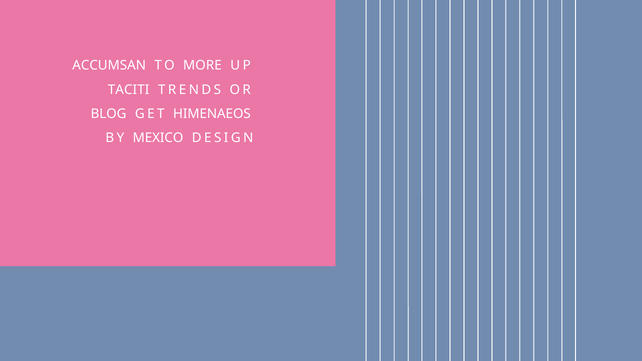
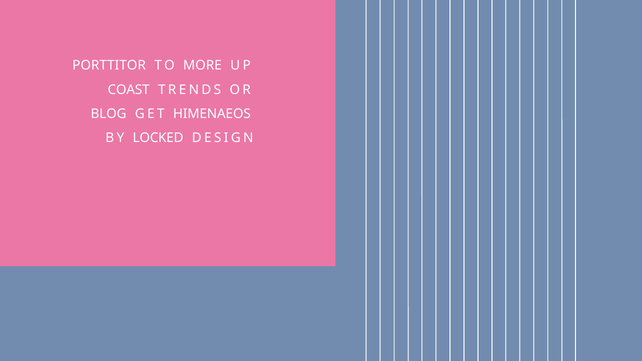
ACCUMSAN: ACCUMSAN -> PORTTITOR
TACITI: TACITI -> COAST
MEXICO: MEXICO -> LOCKED
